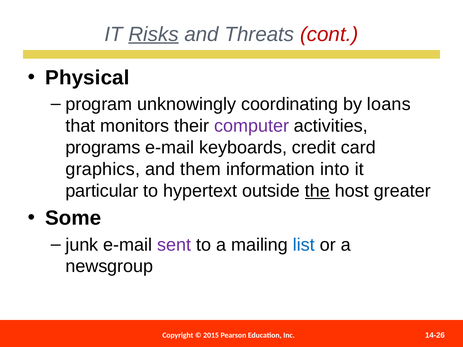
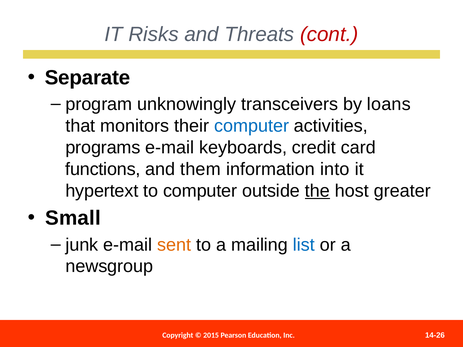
Risks underline: present -> none
Physical: Physical -> Separate
coordinating: coordinating -> transceivers
computer at (252, 126) colour: purple -> blue
graphics: graphics -> functions
particular: particular -> hypertext
to hypertext: hypertext -> computer
Some: Some -> Small
sent colour: purple -> orange
